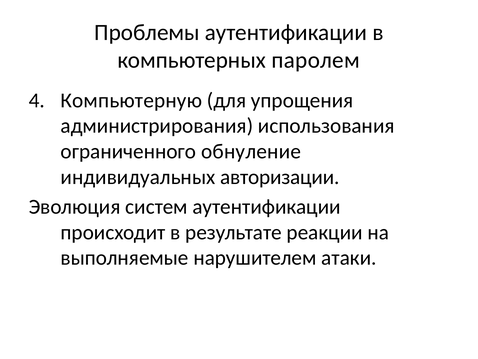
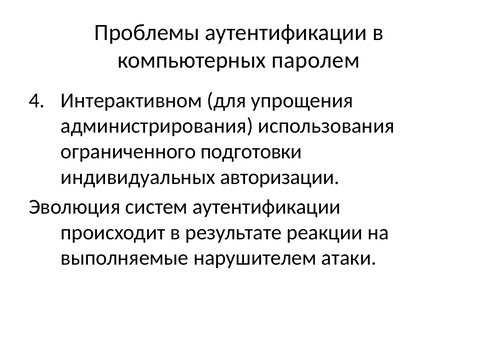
Компьютерную: Компьютерную -> Интерактивном
обнуление: обнуление -> подготовки
